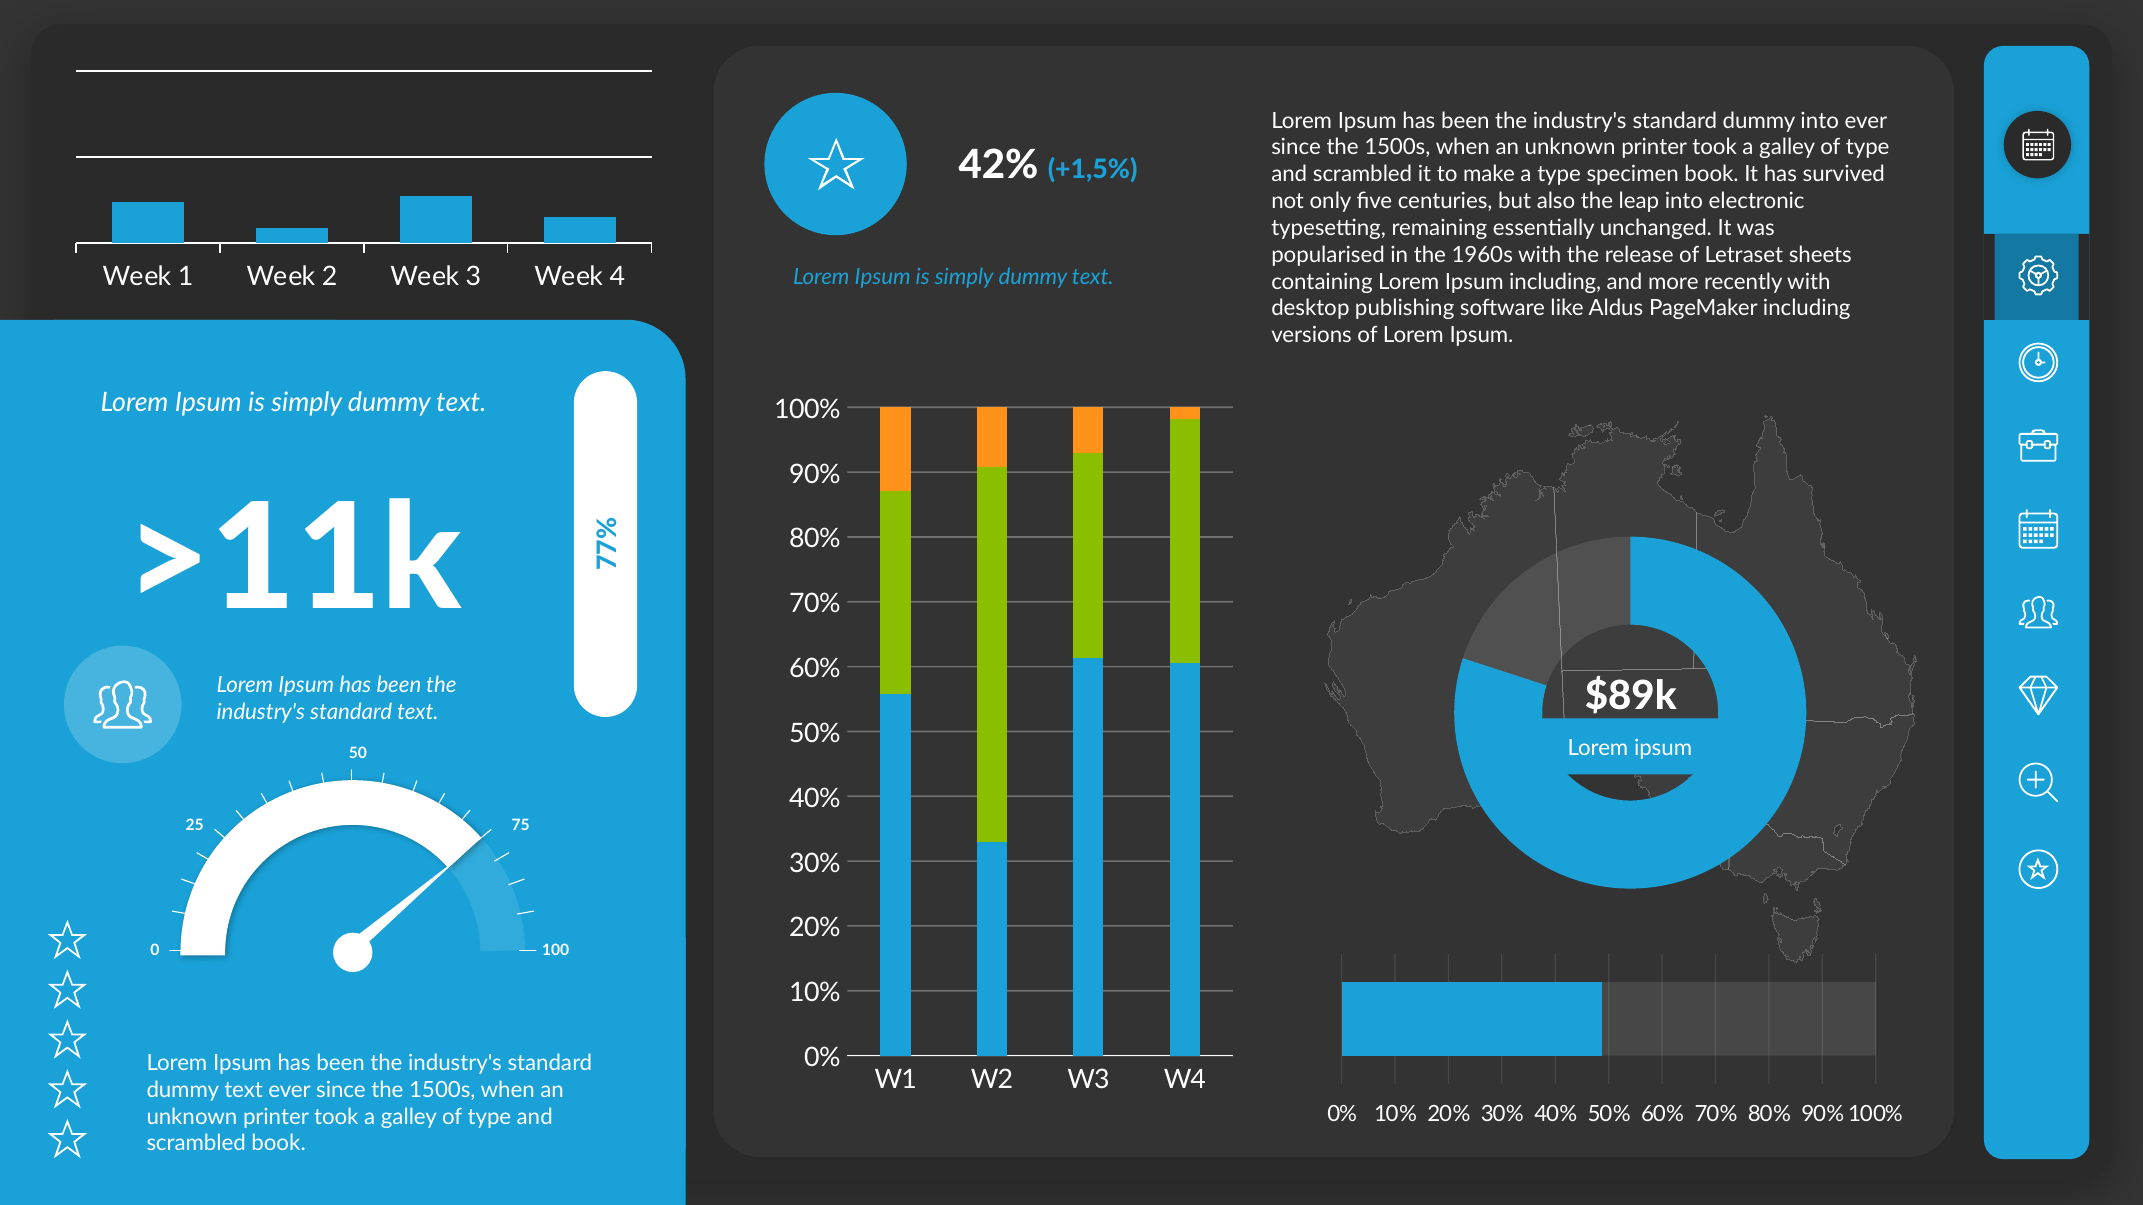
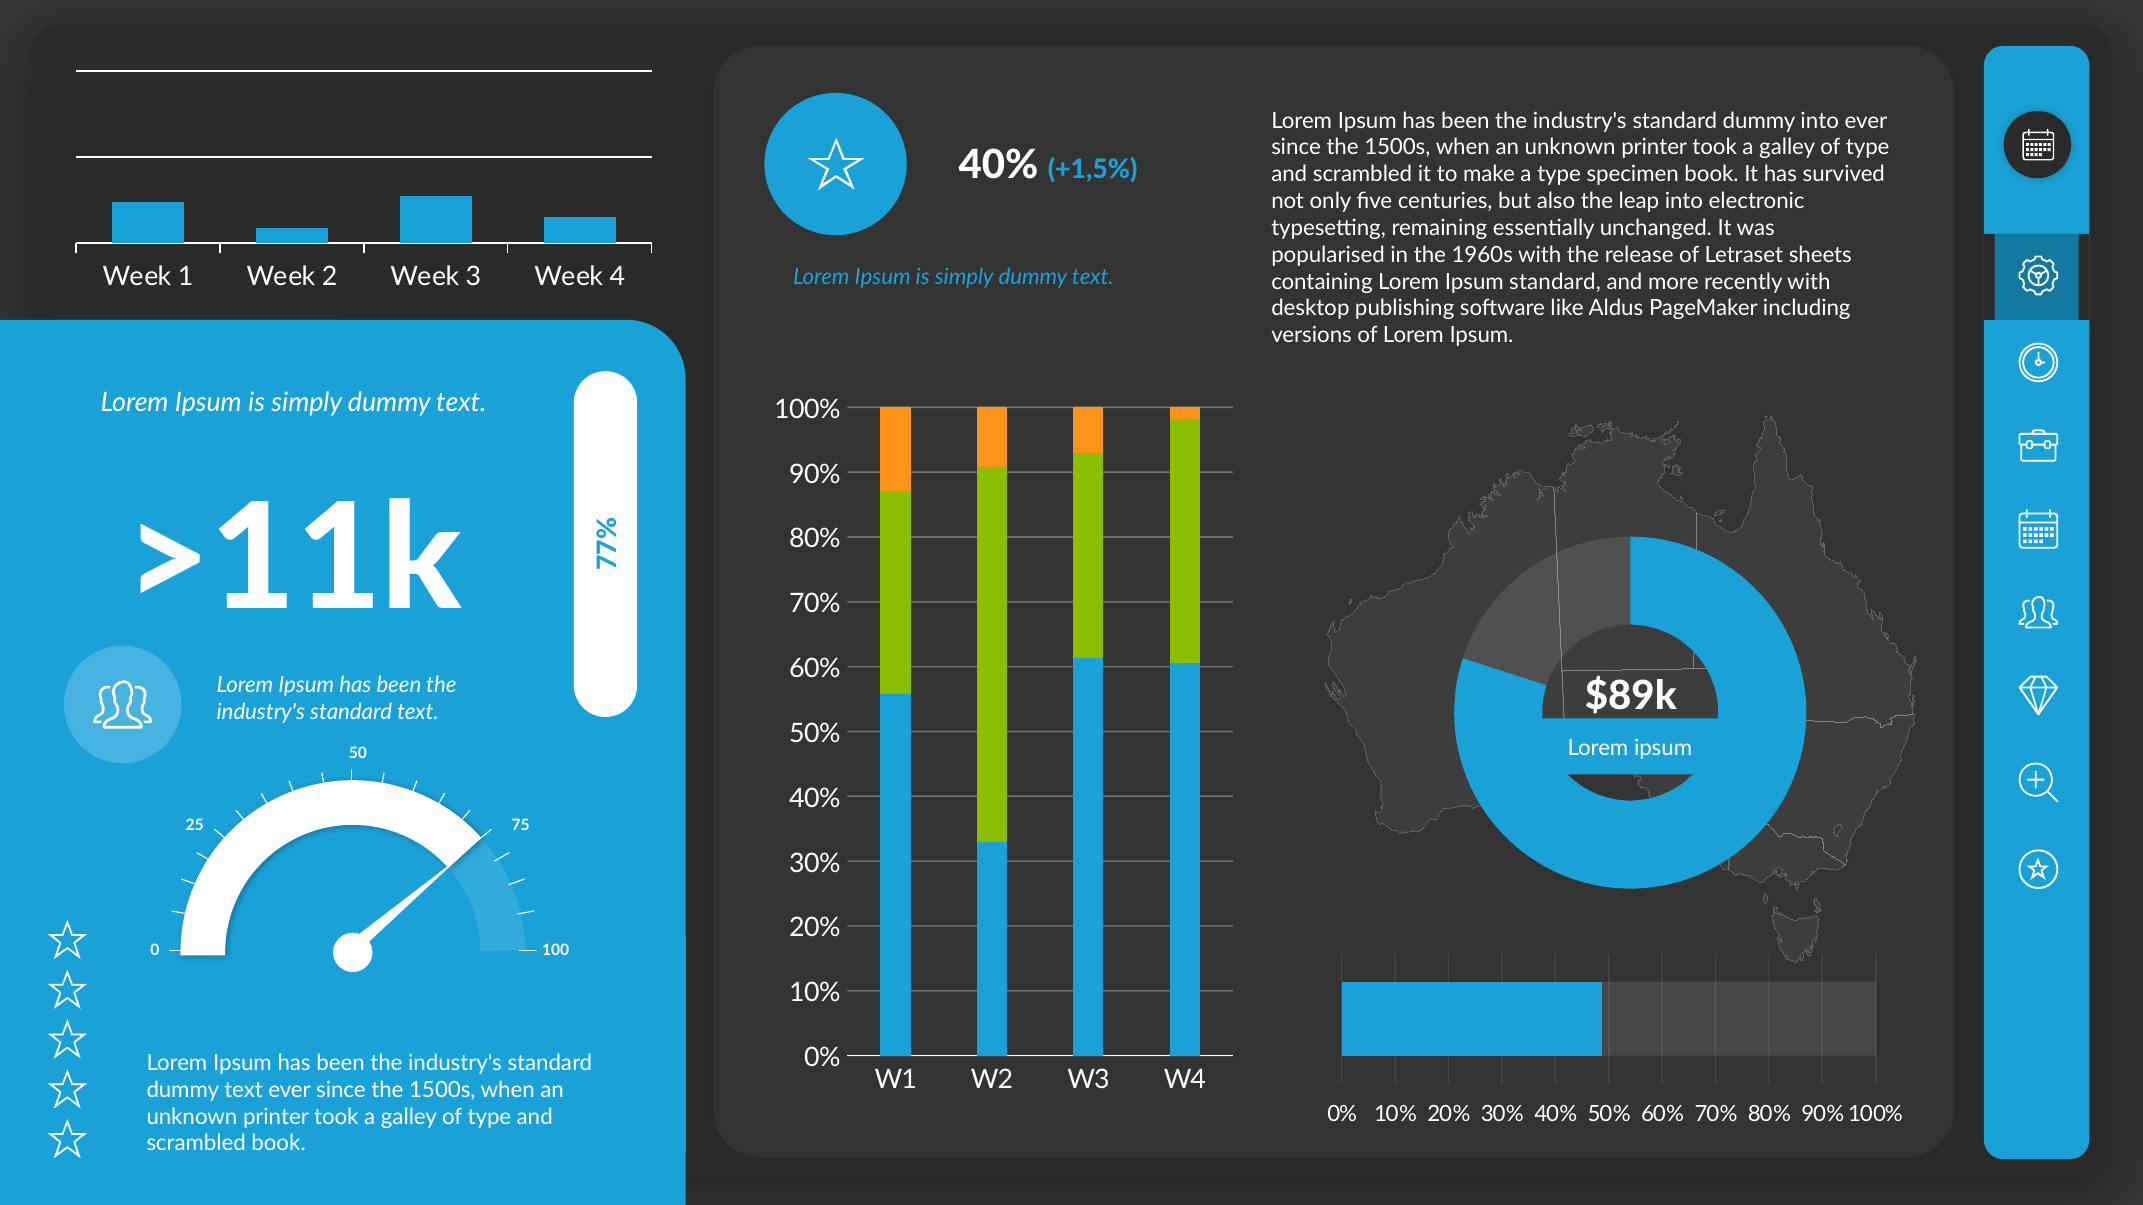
42% at (999, 165): 42% -> 40%
Ipsum including: including -> standard
